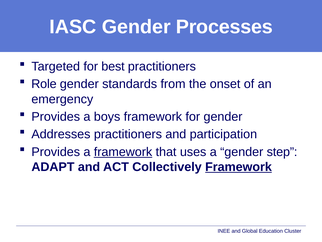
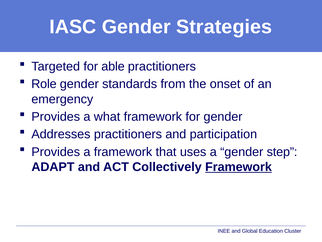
Processes: Processes -> Strategies
best: best -> able
boys: boys -> what
framework at (123, 152) underline: present -> none
